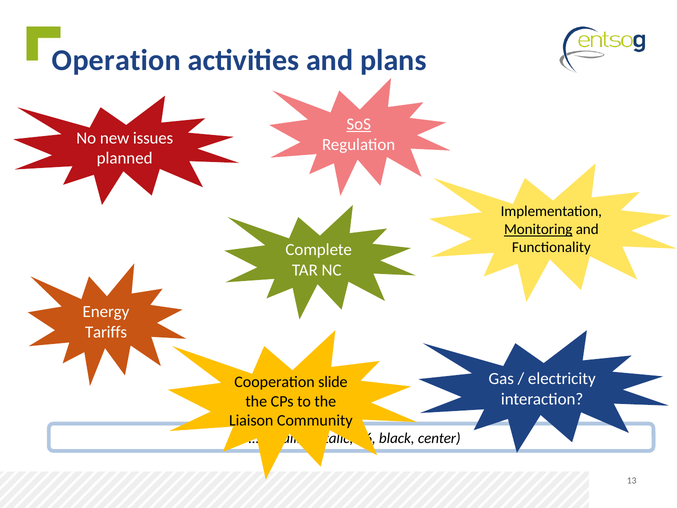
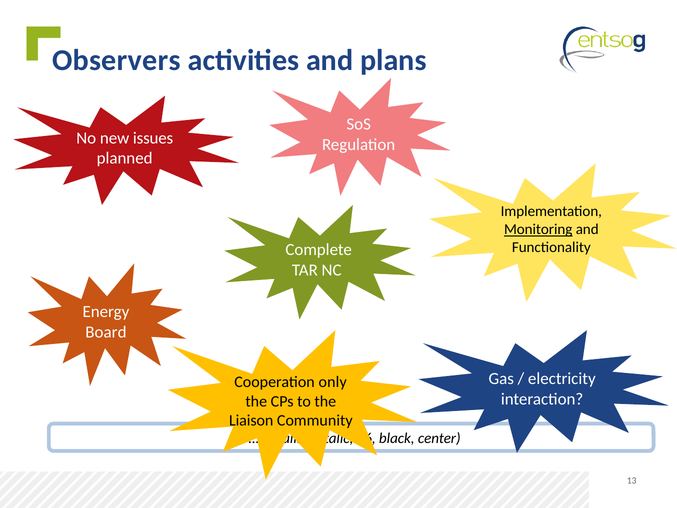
Operation: Operation -> Observers
SoS underline: present -> none
Tariffs: Tariffs -> Board
slide: slide -> only
